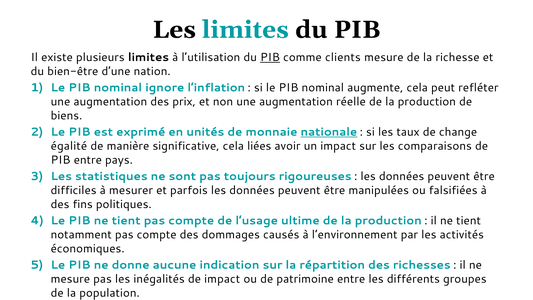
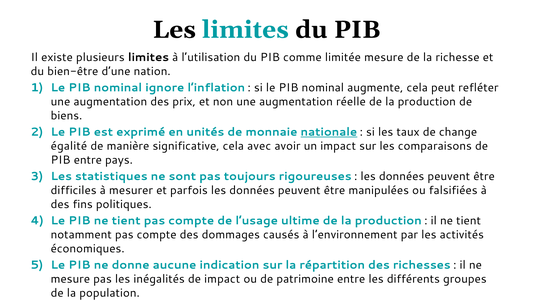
PIB at (270, 57) underline: present -> none
clients: clients -> limitée
liées: liées -> avec
